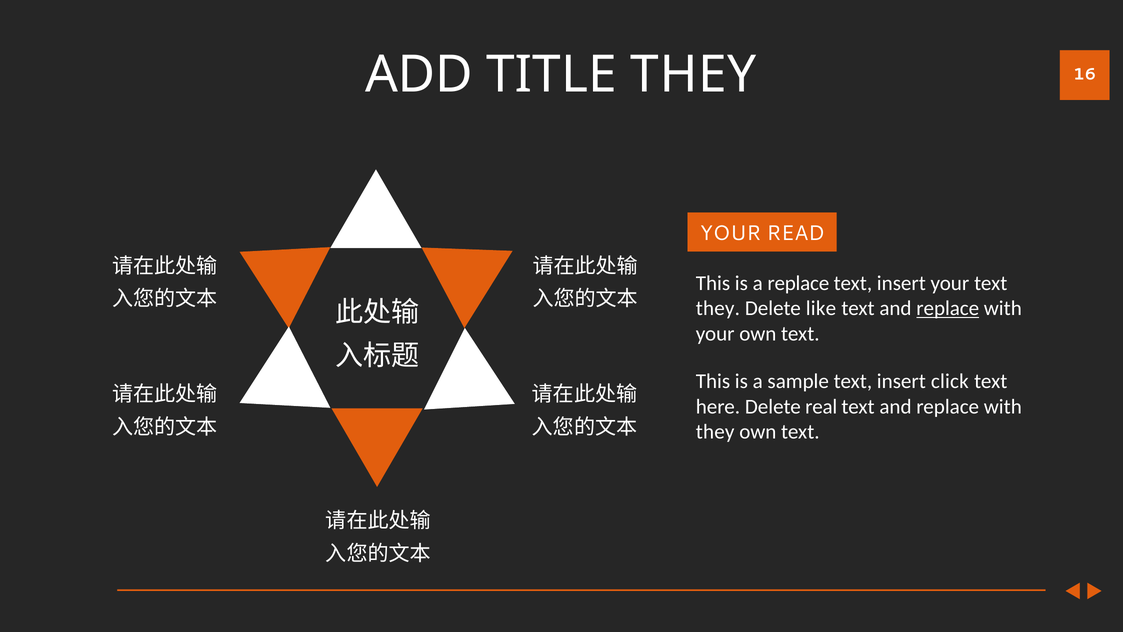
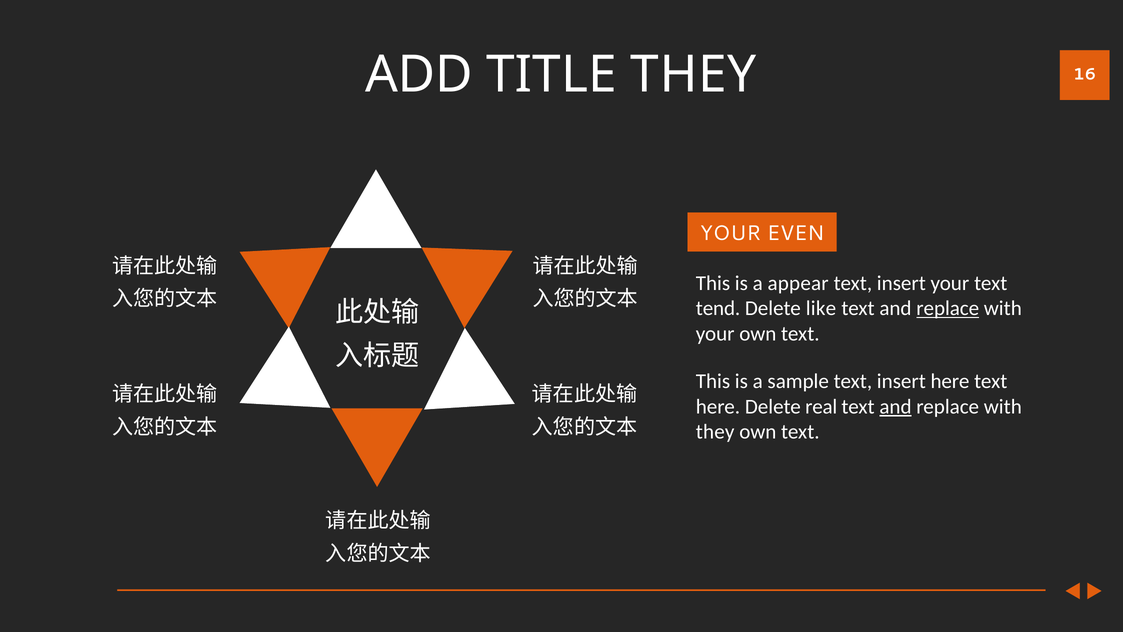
READ: READ -> EVEN
a replace: replace -> appear
they at (718, 308): they -> tend
insert click: click -> here
and at (895, 407) underline: none -> present
